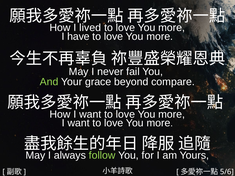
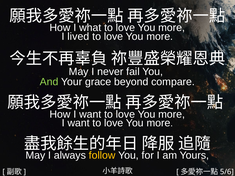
lived: lived -> what
have: have -> lived
follow colour: light green -> yellow
